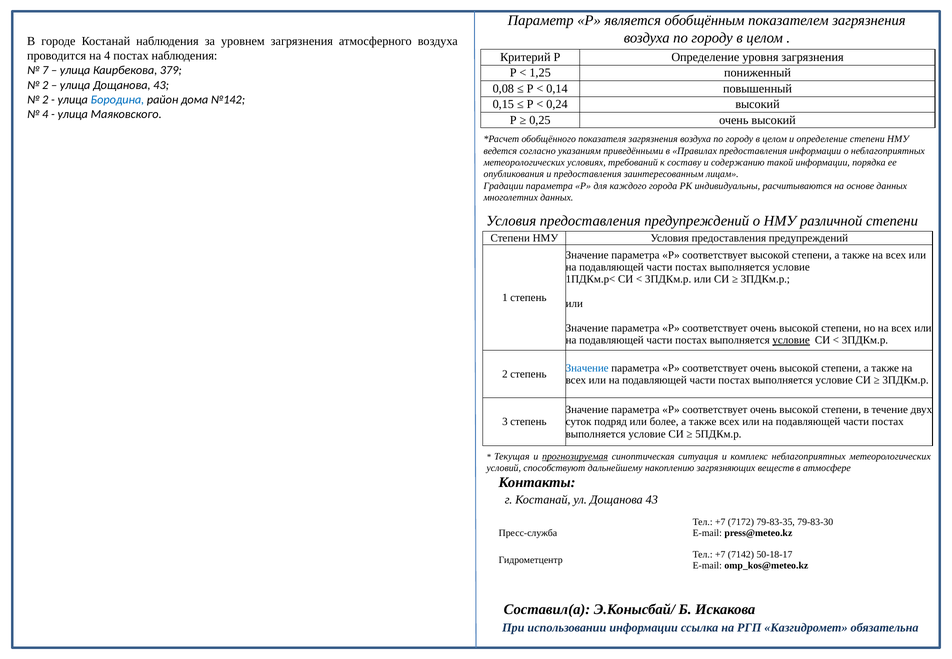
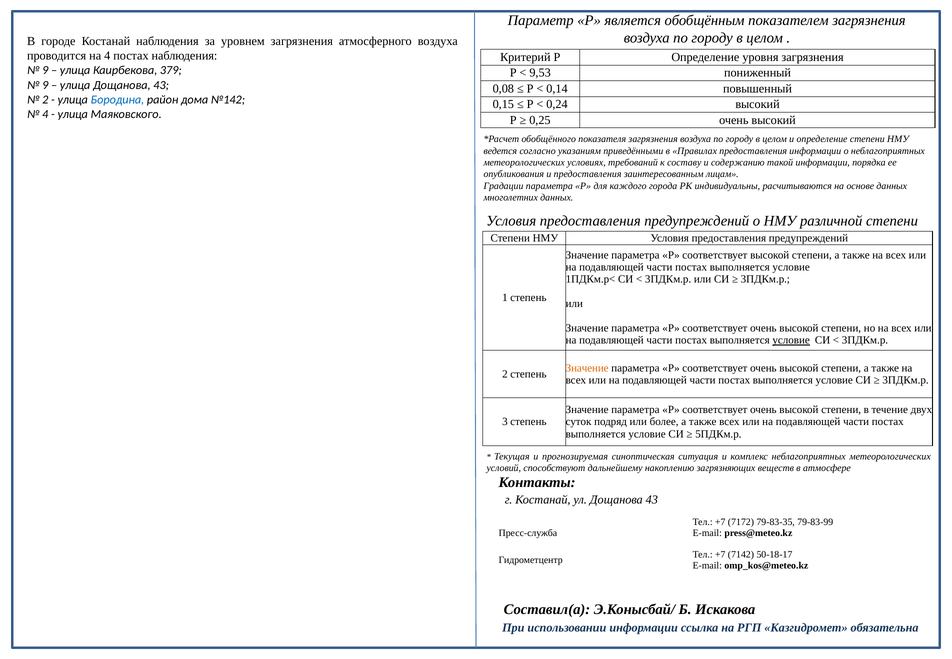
7 at (45, 70): 7 -> 9
1,25: 1,25 -> 9,53
2 at (45, 85): 2 -> 9
Значение at (587, 368) colour: blue -> orange
прогнозируемая underline: present -> none
79-83-30: 79-83-30 -> 79-83-99
